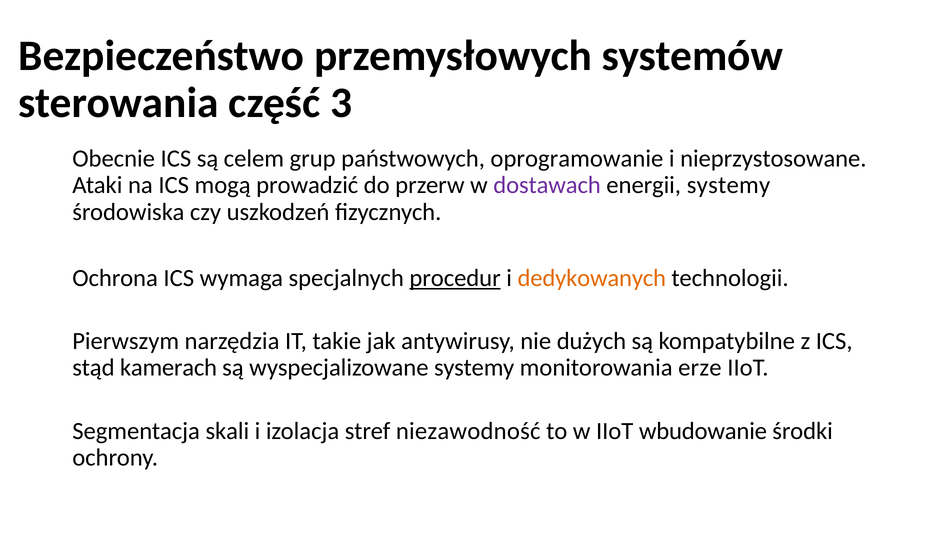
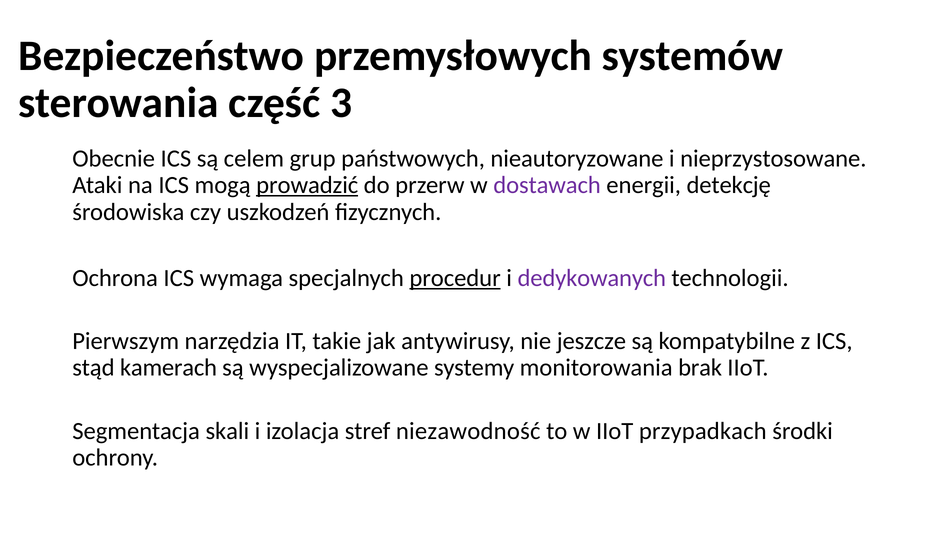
oprogramowanie: oprogramowanie -> nieautoryzowane
prowadzić underline: none -> present
energii systemy: systemy -> detekcję
dedykowanych colour: orange -> purple
dużych: dużych -> jeszcze
erze: erze -> brak
wbudowanie: wbudowanie -> przypadkach
